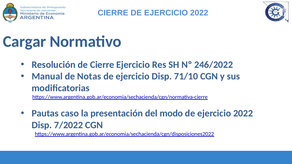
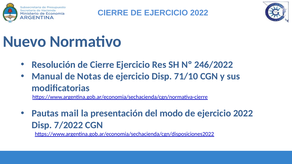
Cargar: Cargar -> Nuevo
caso: caso -> mail
